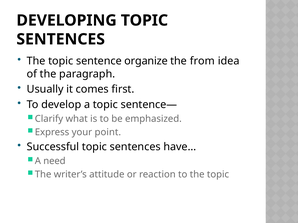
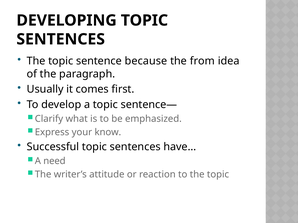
organize: organize -> because
point: point -> know
